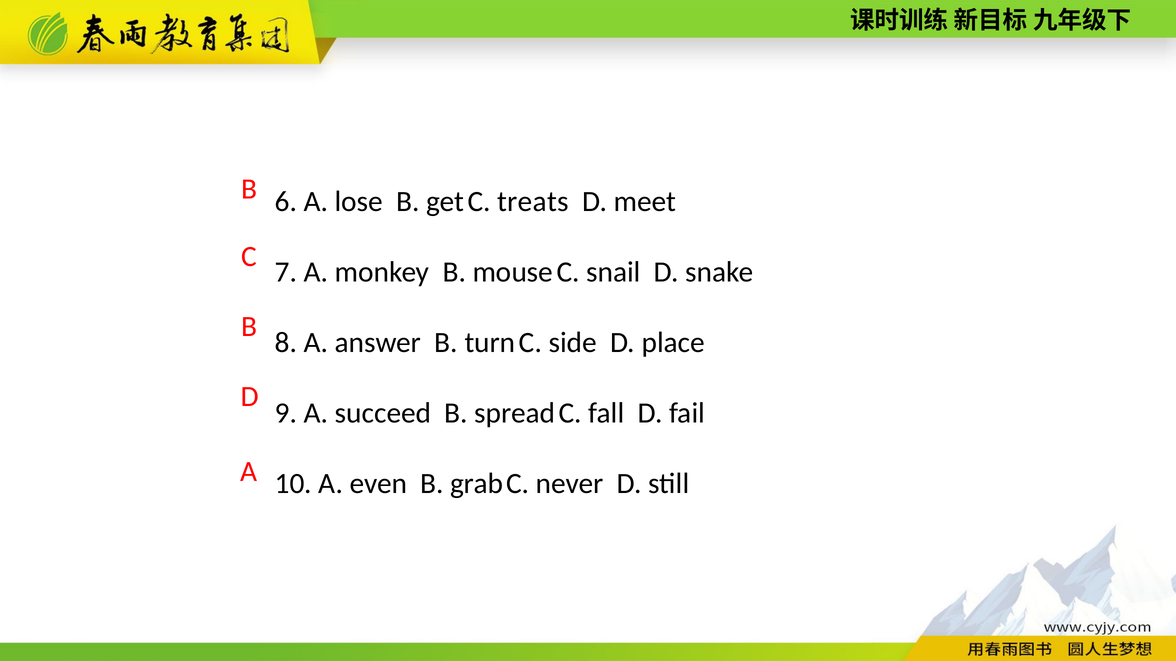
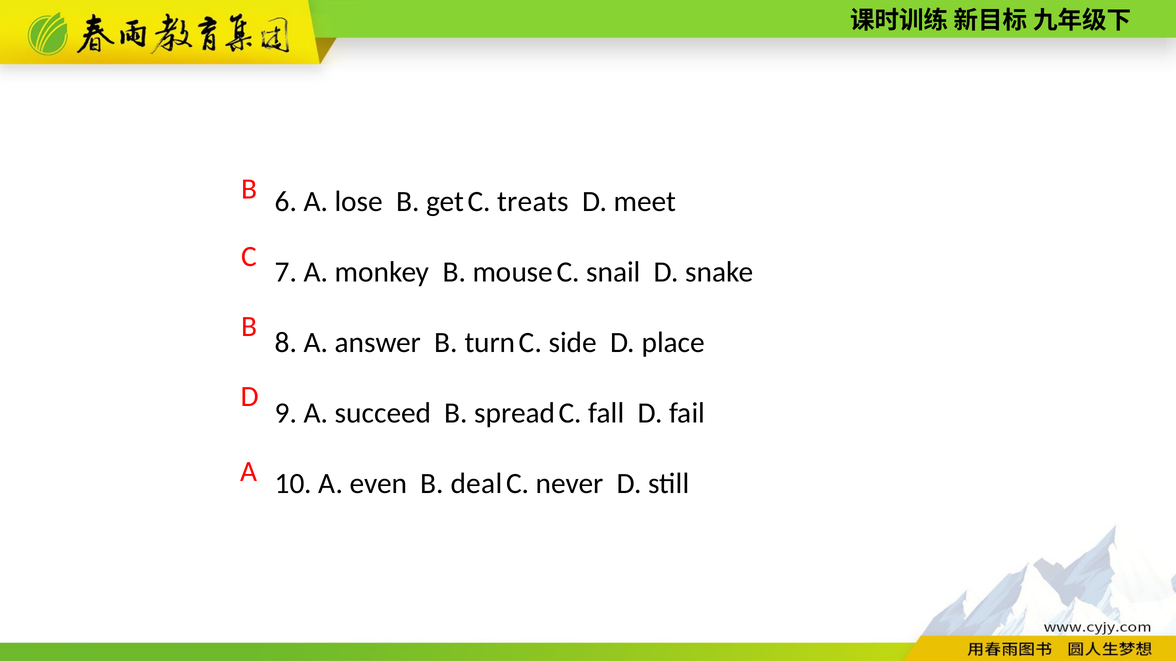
grab: grab -> deal
